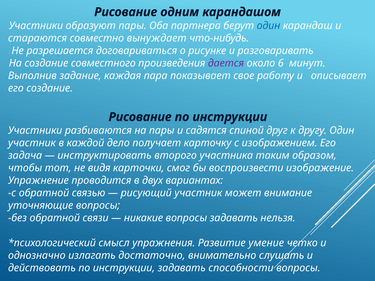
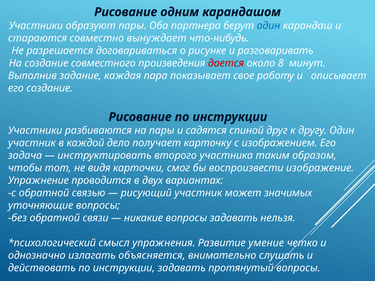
дается colour: purple -> red
6: 6 -> 8
внимание: внимание -> значимых
достаточно: достаточно -> объясняется
способности: способности -> протянутый
